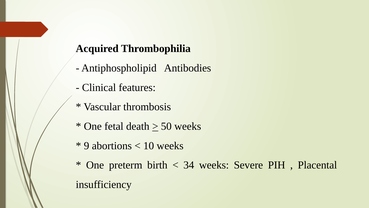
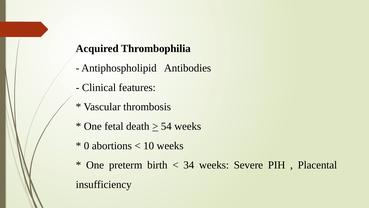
50: 50 -> 54
9: 9 -> 0
